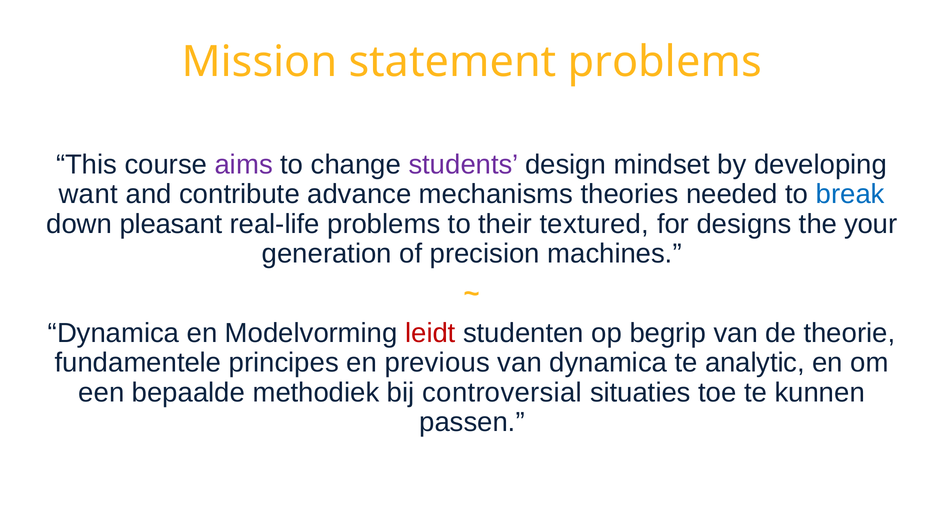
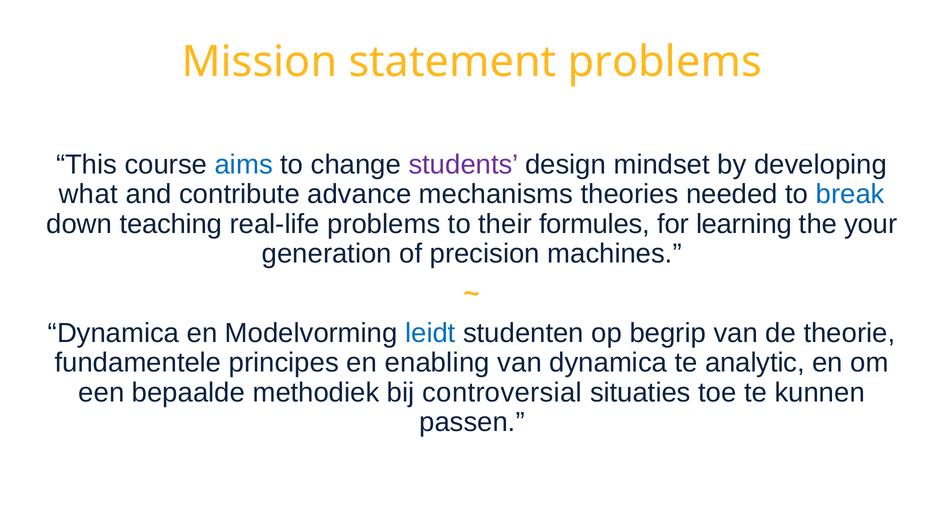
aims colour: purple -> blue
want: want -> what
pleasant: pleasant -> teaching
textured: textured -> formules
designs: designs -> learning
leidt colour: red -> blue
previous: previous -> enabling
